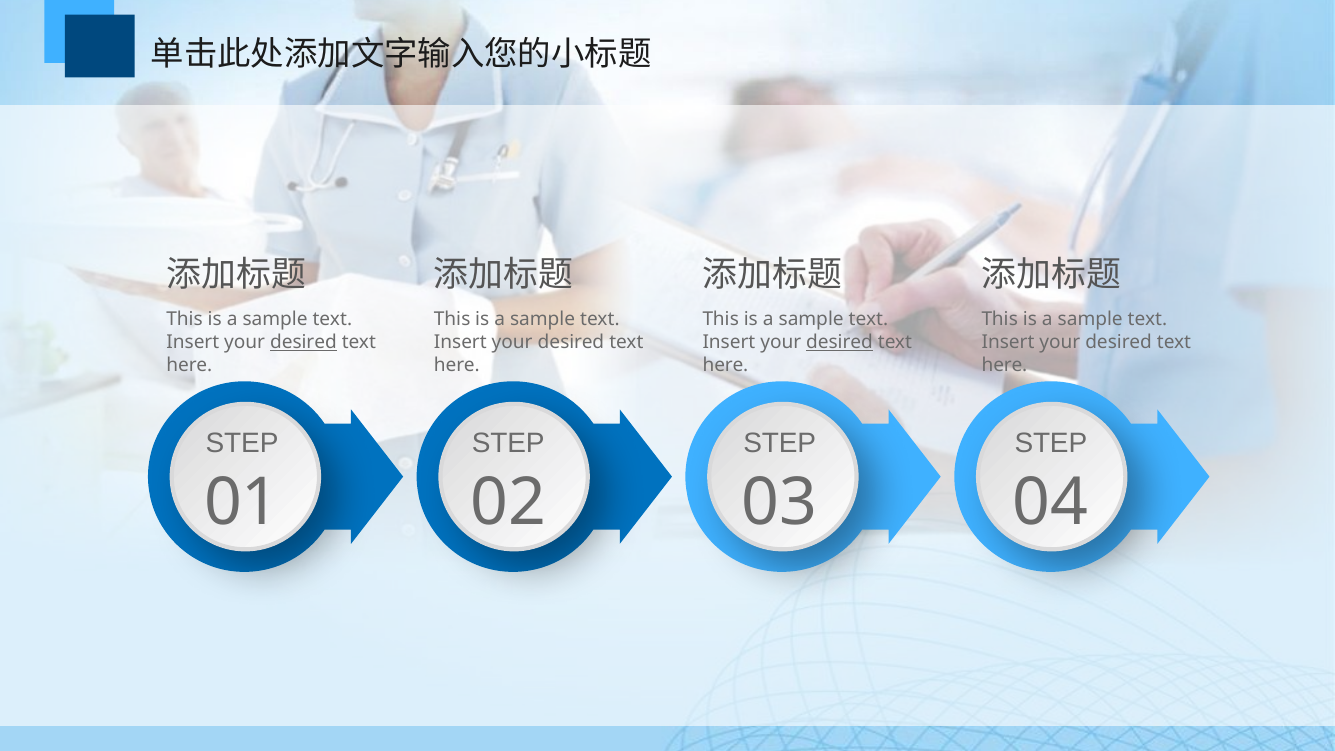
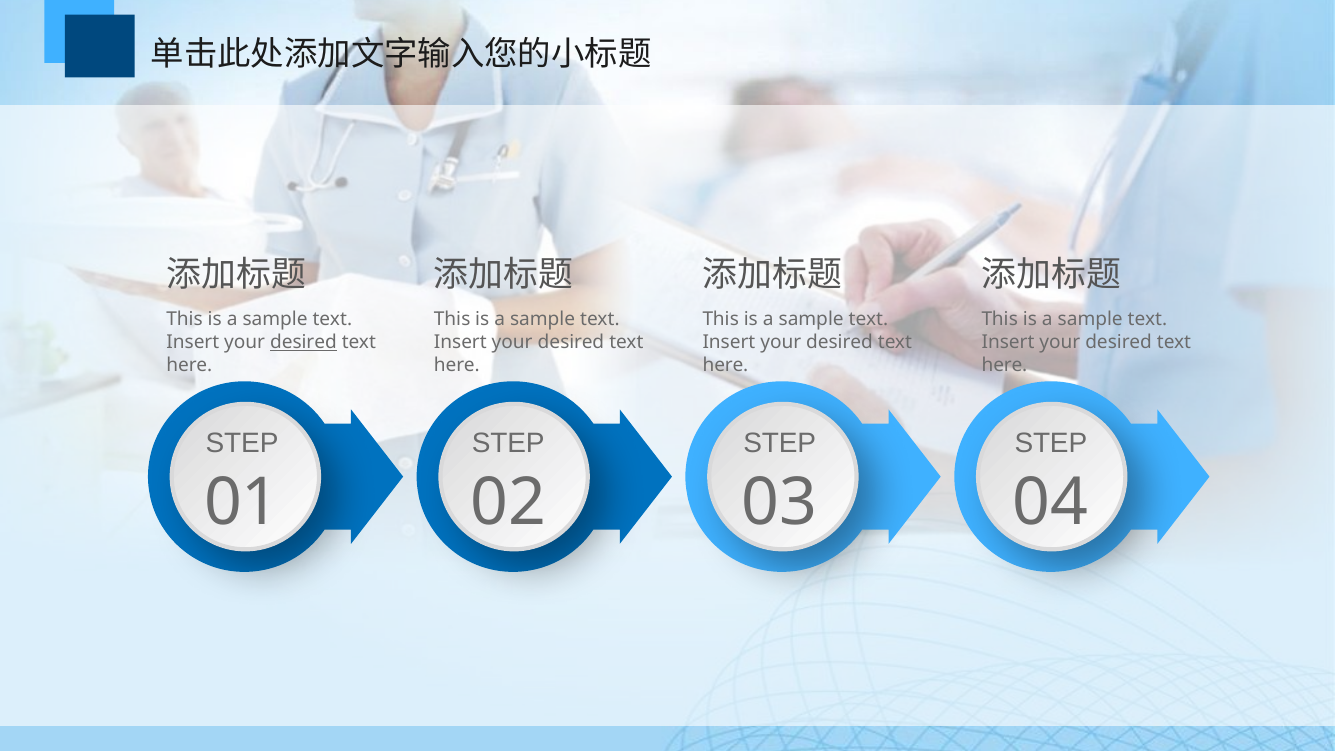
desired at (840, 342) underline: present -> none
